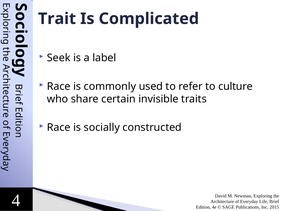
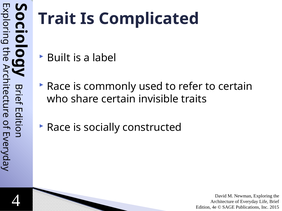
Seek: Seek -> Built
to culture: culture -> certain
